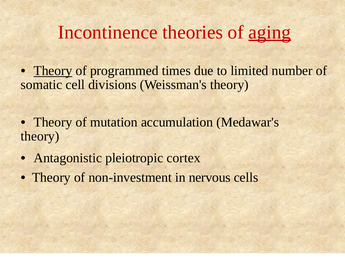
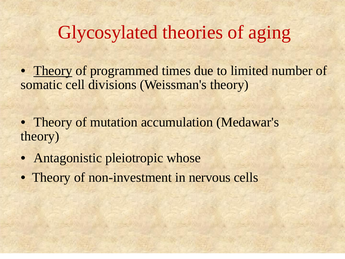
Incontinence: Incontinence -> Glycosylated
aging underline: present -> none
cortex: cortex -> whose
